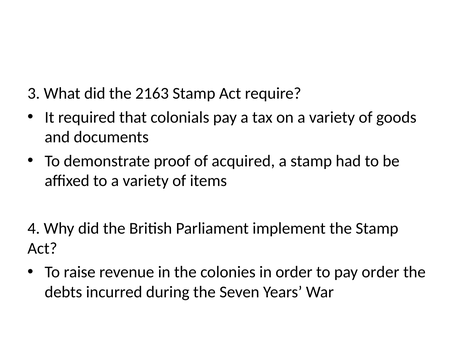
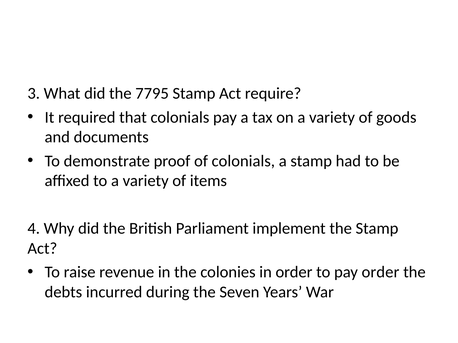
2163: 2163 -> 7795
of acquired: acquired -> colonials
